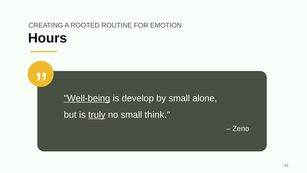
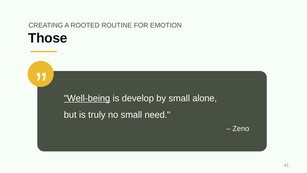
Hours: Hours -> Those
truly underline: present -> none
think: think -> need
